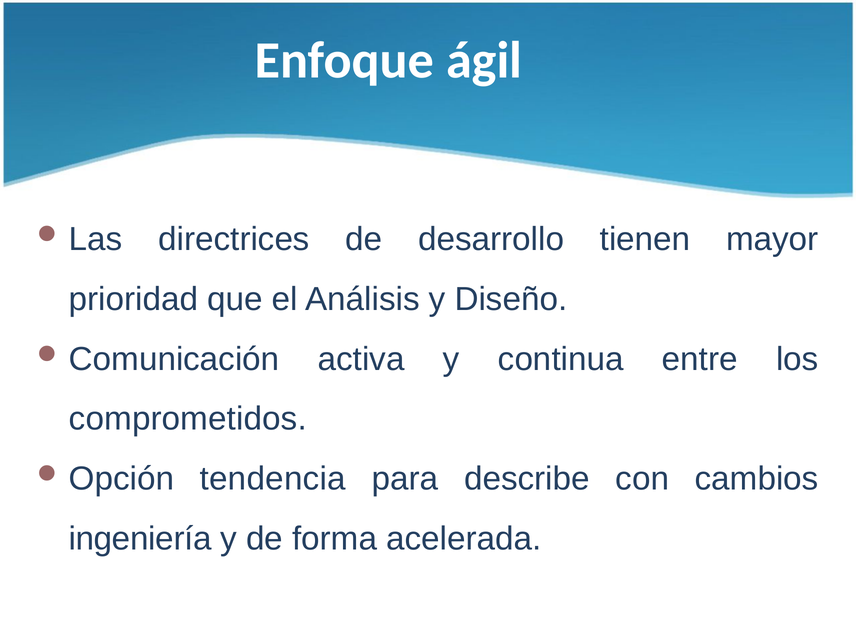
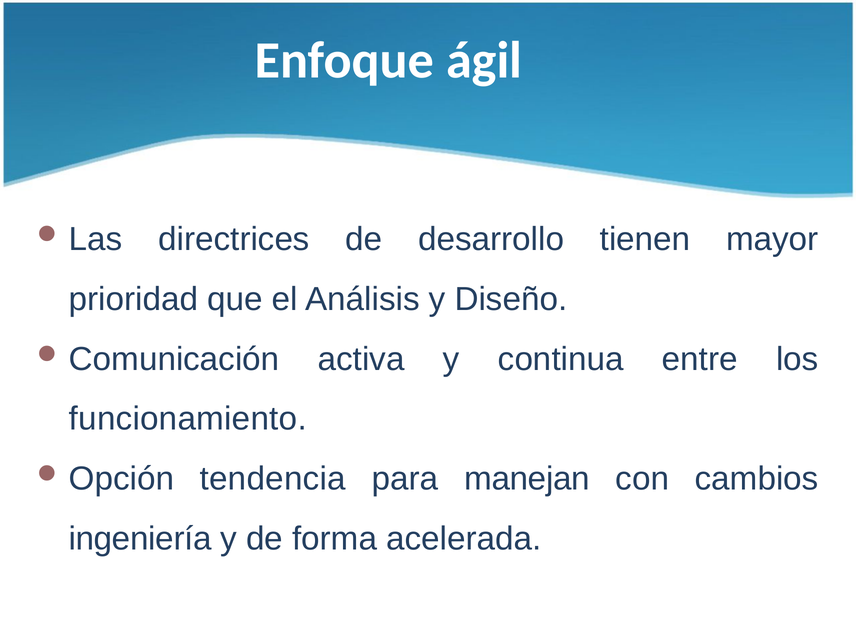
comprometidos: comprometidos -> funcionamiento
describe: describe -> manejan
